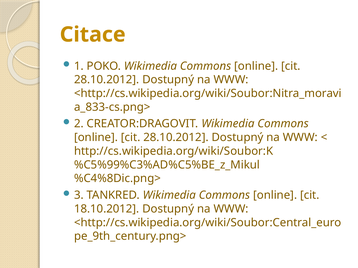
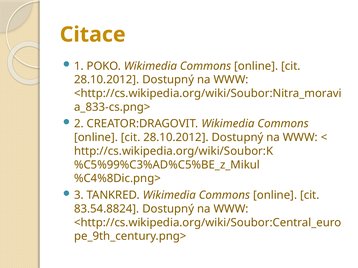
18.10.2012: 18.10.2012 -> 83.54.8824
